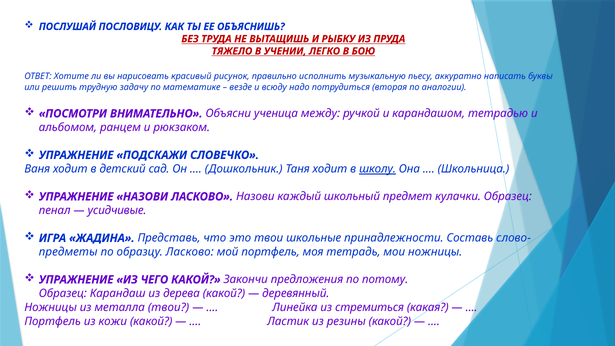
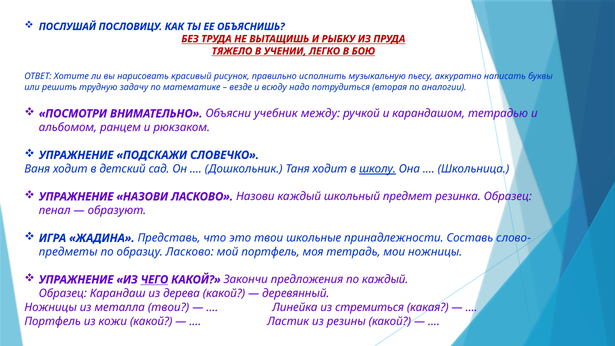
ученица: ученица -> учебник
кулачки: кулачки -> резинка
усидчивые: усидчивые -> образуют
ЧЕГО underline: none -> present
по потому: потому -> каждый
